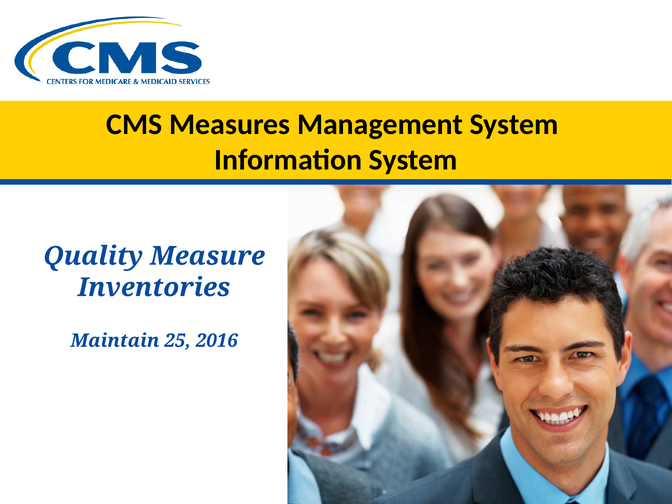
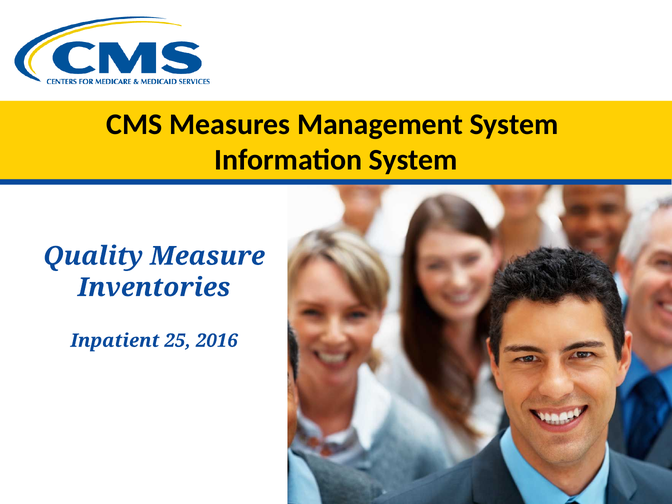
Maintain: Maintain -> Inpatient
